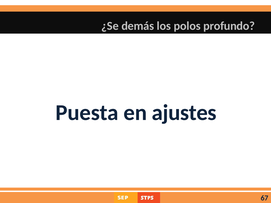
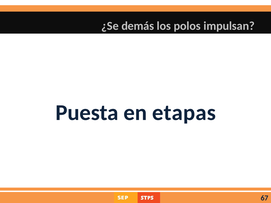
profundo: profundo -> impulsan
ajustes: ajustes -> etapas
